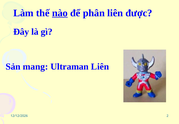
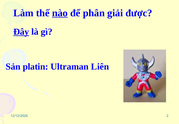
phân liên: liên -> giải
Đây underline: none -> present
mang: mang -> platin
